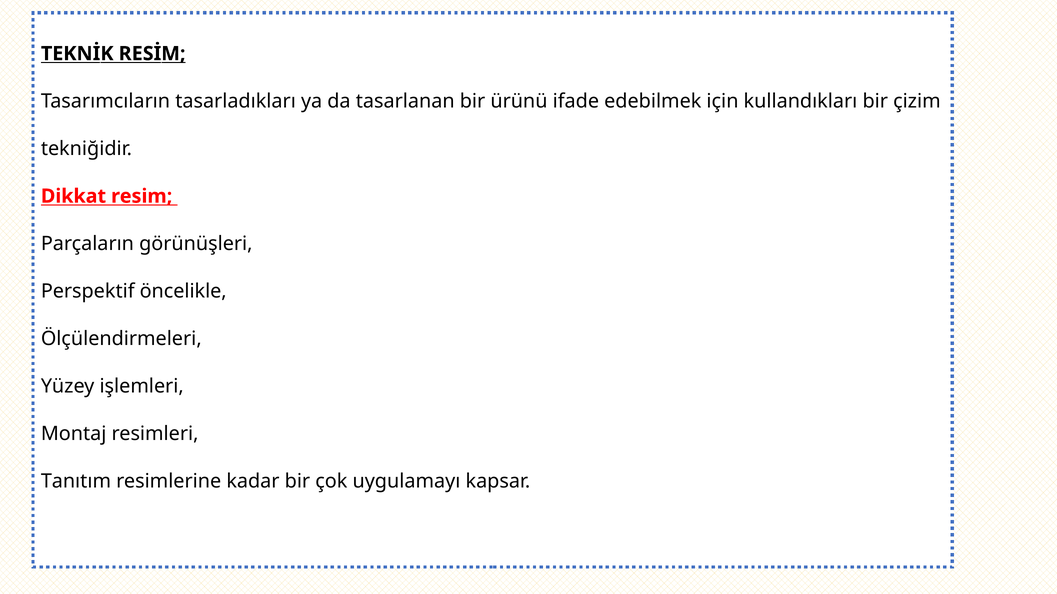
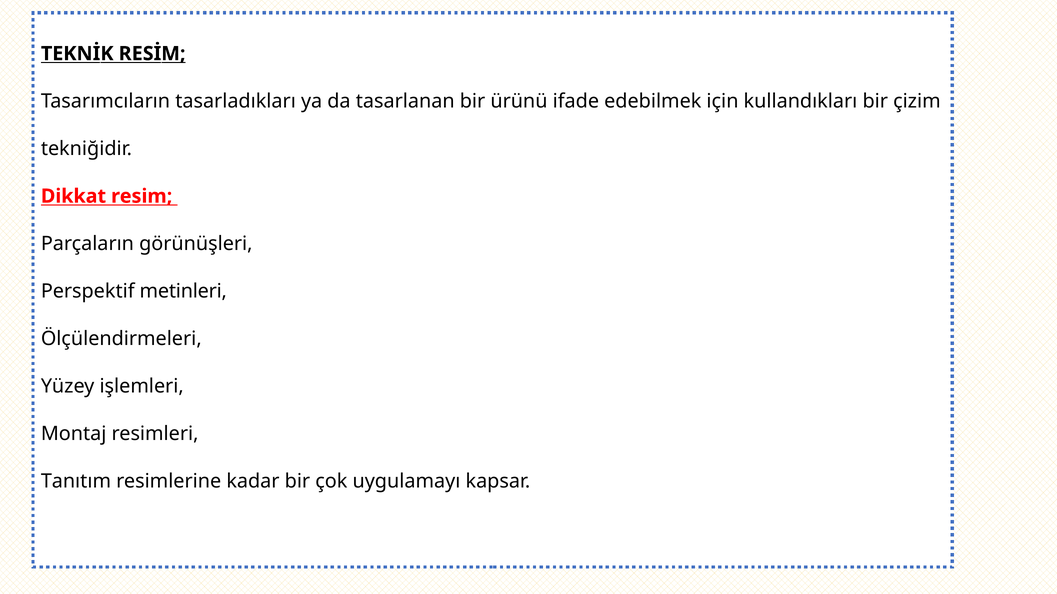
öncelikle: öncelikle -> metinleri
